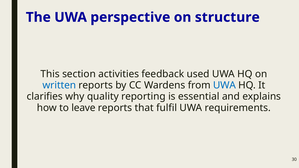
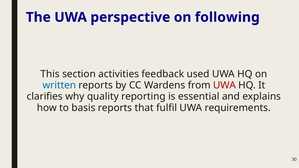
structure: structure -> following
UWA at (225, 85) colour: blue -> red
leave: leave -> basis
